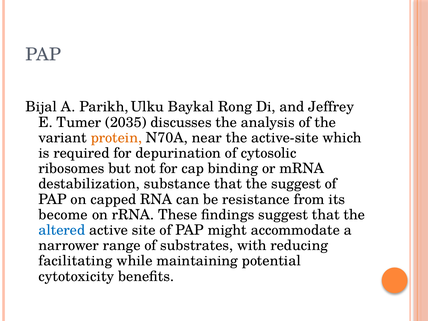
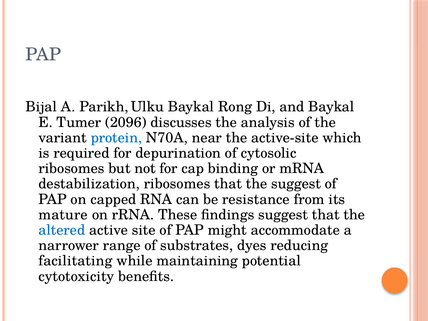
and Jeffrey: Jeffrey -> Baykal
2035: 2035 -> 2096
protein colour: orange -> blue
destabilization substance: substance -> ribosomes
become: become -> mature
with: with -> dyes
